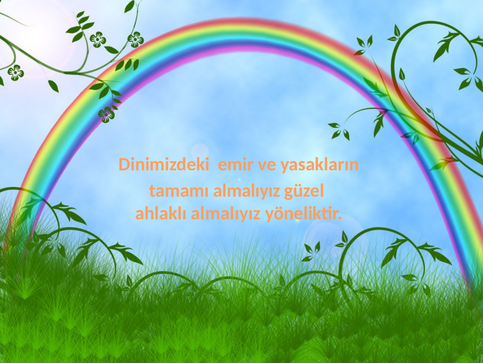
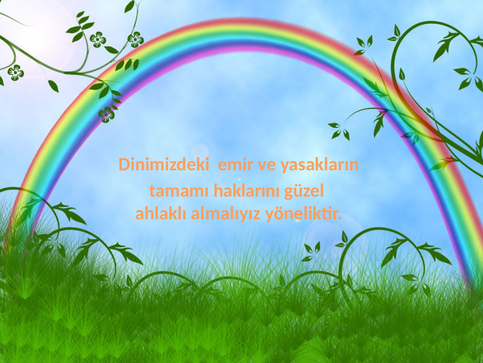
tamamı almalıyız: almalıyız -> haklarını
